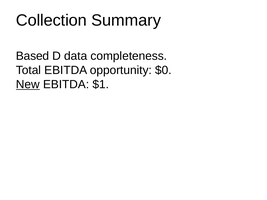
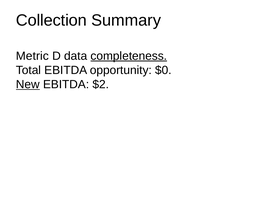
Based: Based -> Metric
completeness underline: none -> present
$1: $1 -> $2
